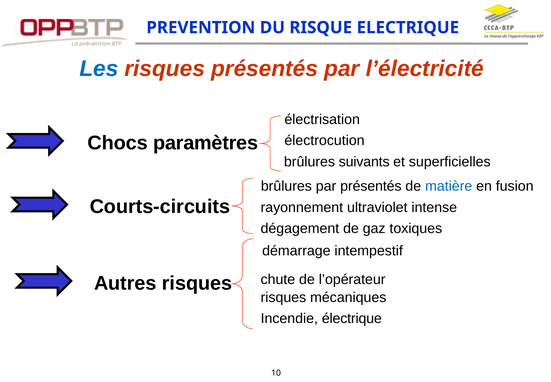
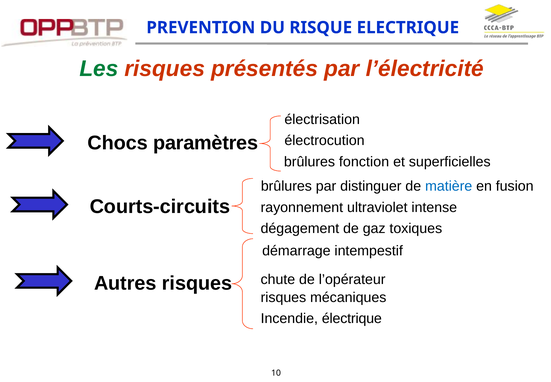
Les colour: blue -> green
suivants: suivants -> fonction
par présentés: présentés -> distinguer
